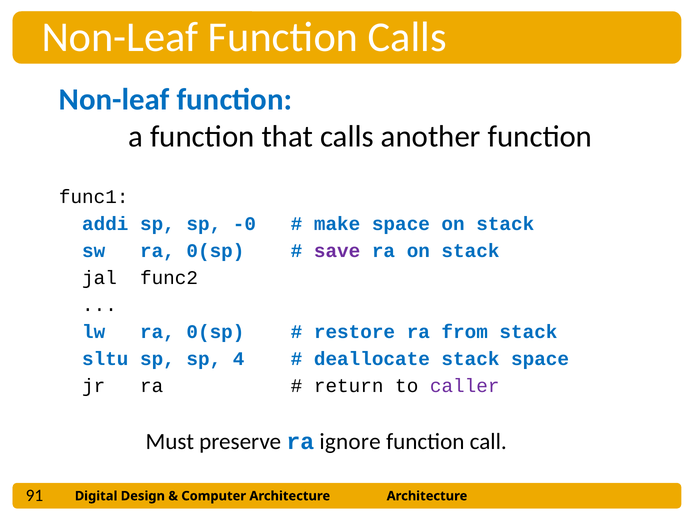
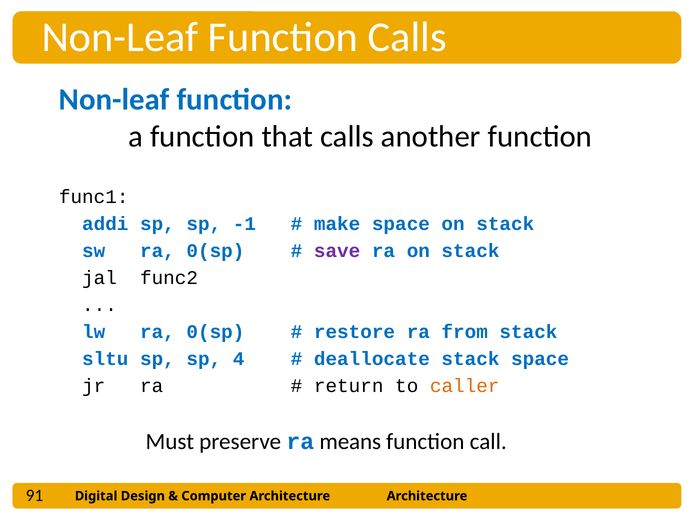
-0: -0 -> -1
caller colour: purple -> orange
ignore: ignore -> means
